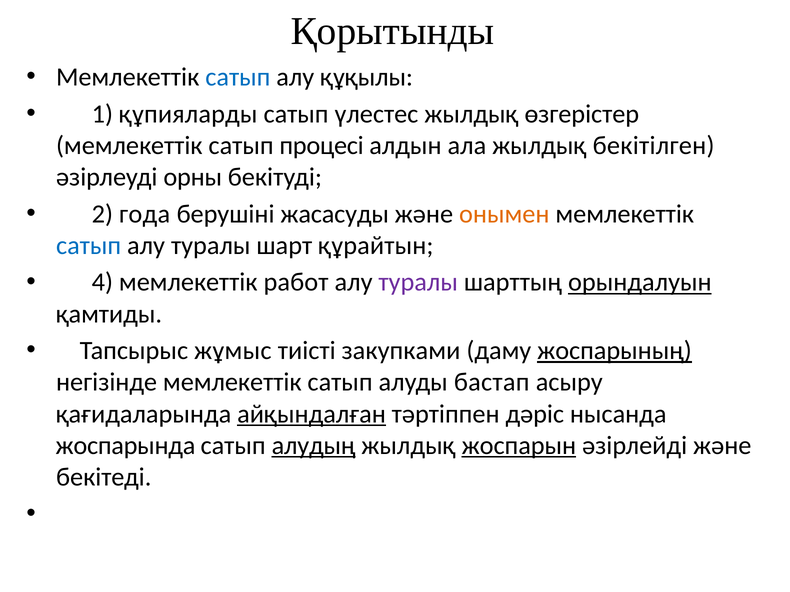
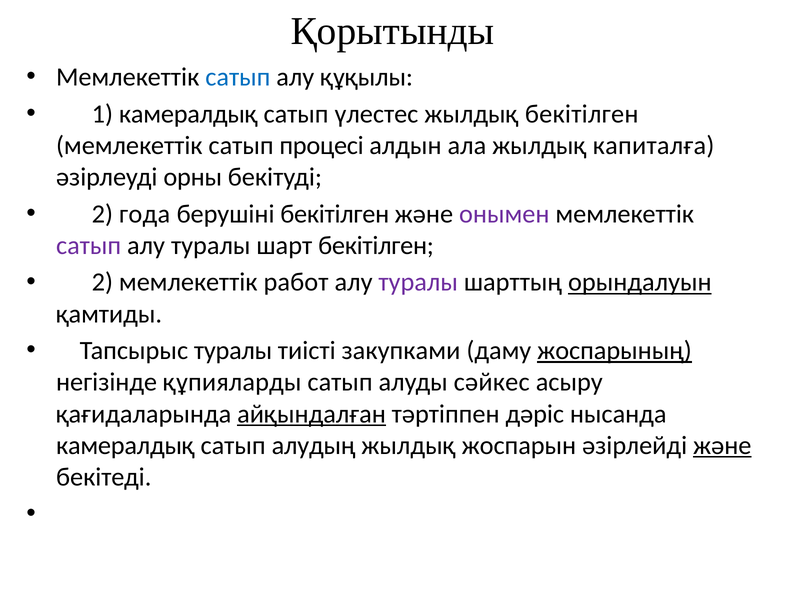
1 құпияларды: құпияларды -> камералдық
жылдық өзгерістер: өзгерістер -> бекітілген
бекітілген: бекітілген -> капиталға
жасасуды: жасасуды -> бекiтілген
онымен colour: orange -> purple
сатып at (89, 246) colour: blue -> purple
шарт құрайтын: құрайтын -> бекітілген
4 at (102, 283): 4 -> 2
Тапсырыс жұмыс: жұмыс -> туралы
мемлекеттiк: мемлекеттiк -> құпияларды
бастап: бастап -> сәйкес
жоспарында at (125, 446): жоспарында -> камералдық
алудың underline: present -> none
жоспарын underline: present -> none
және at (722, 446) underline: none -> present
